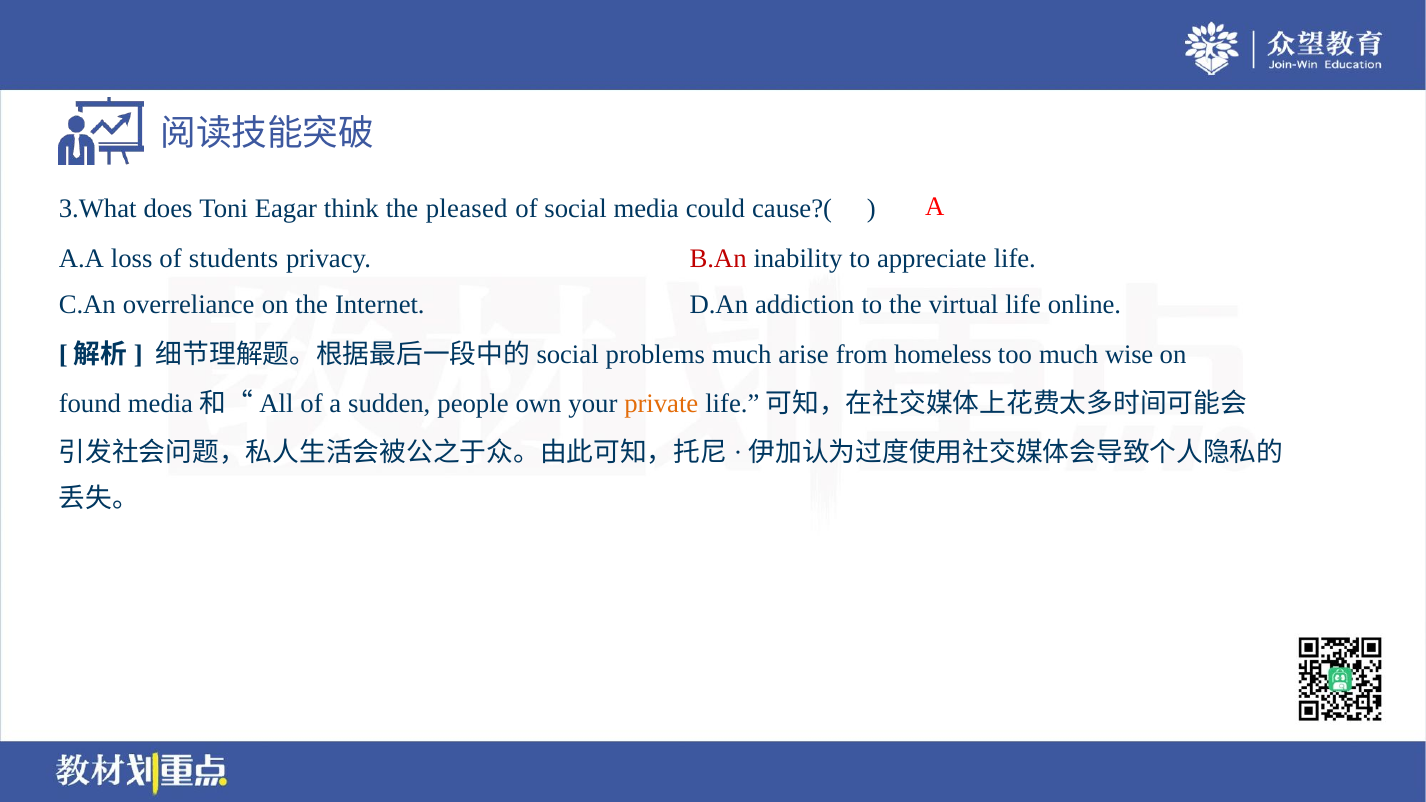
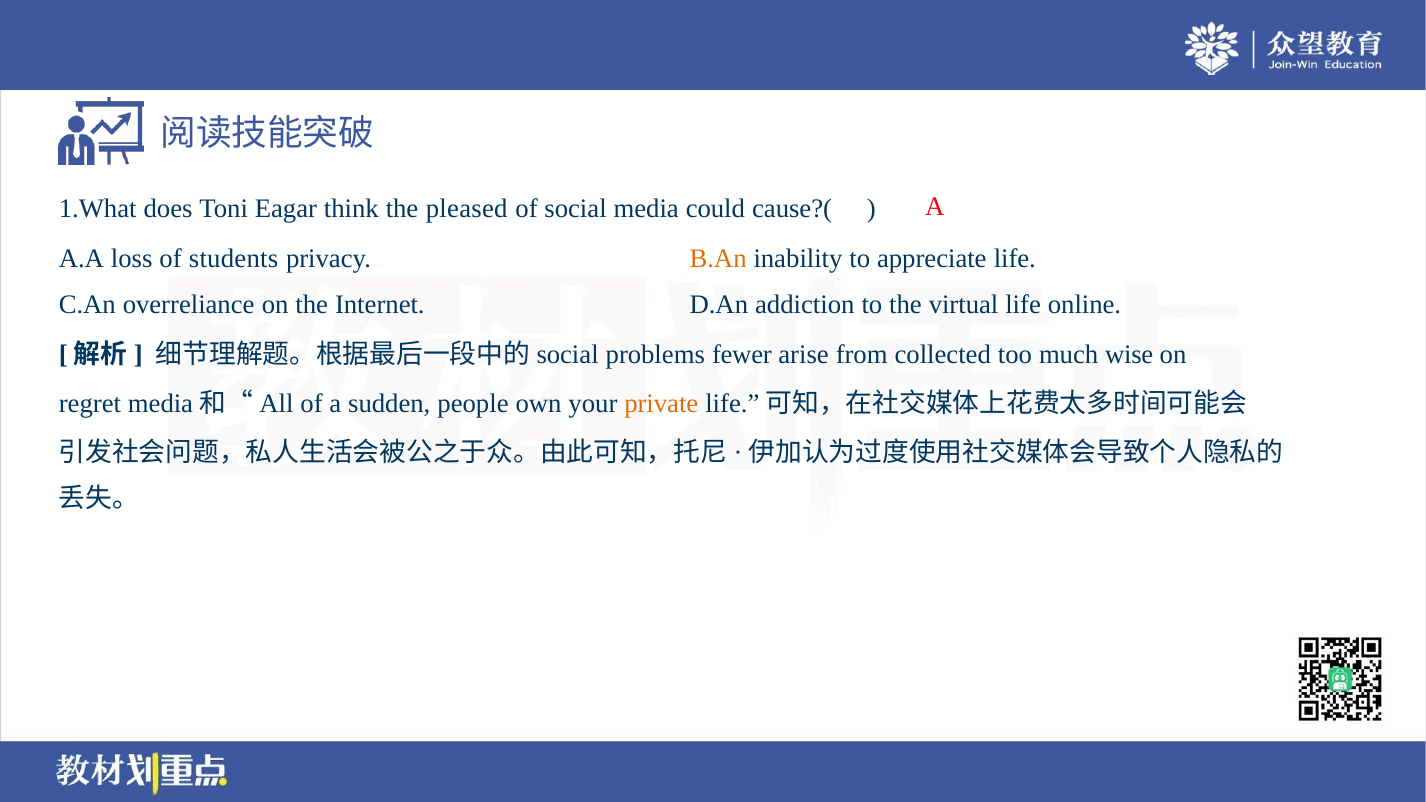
3.What: 3.What -> 1.What
B.An colour: red -> orange
problems much: much -> fewer
homeless: homeless -> collected
found: found -> regret
